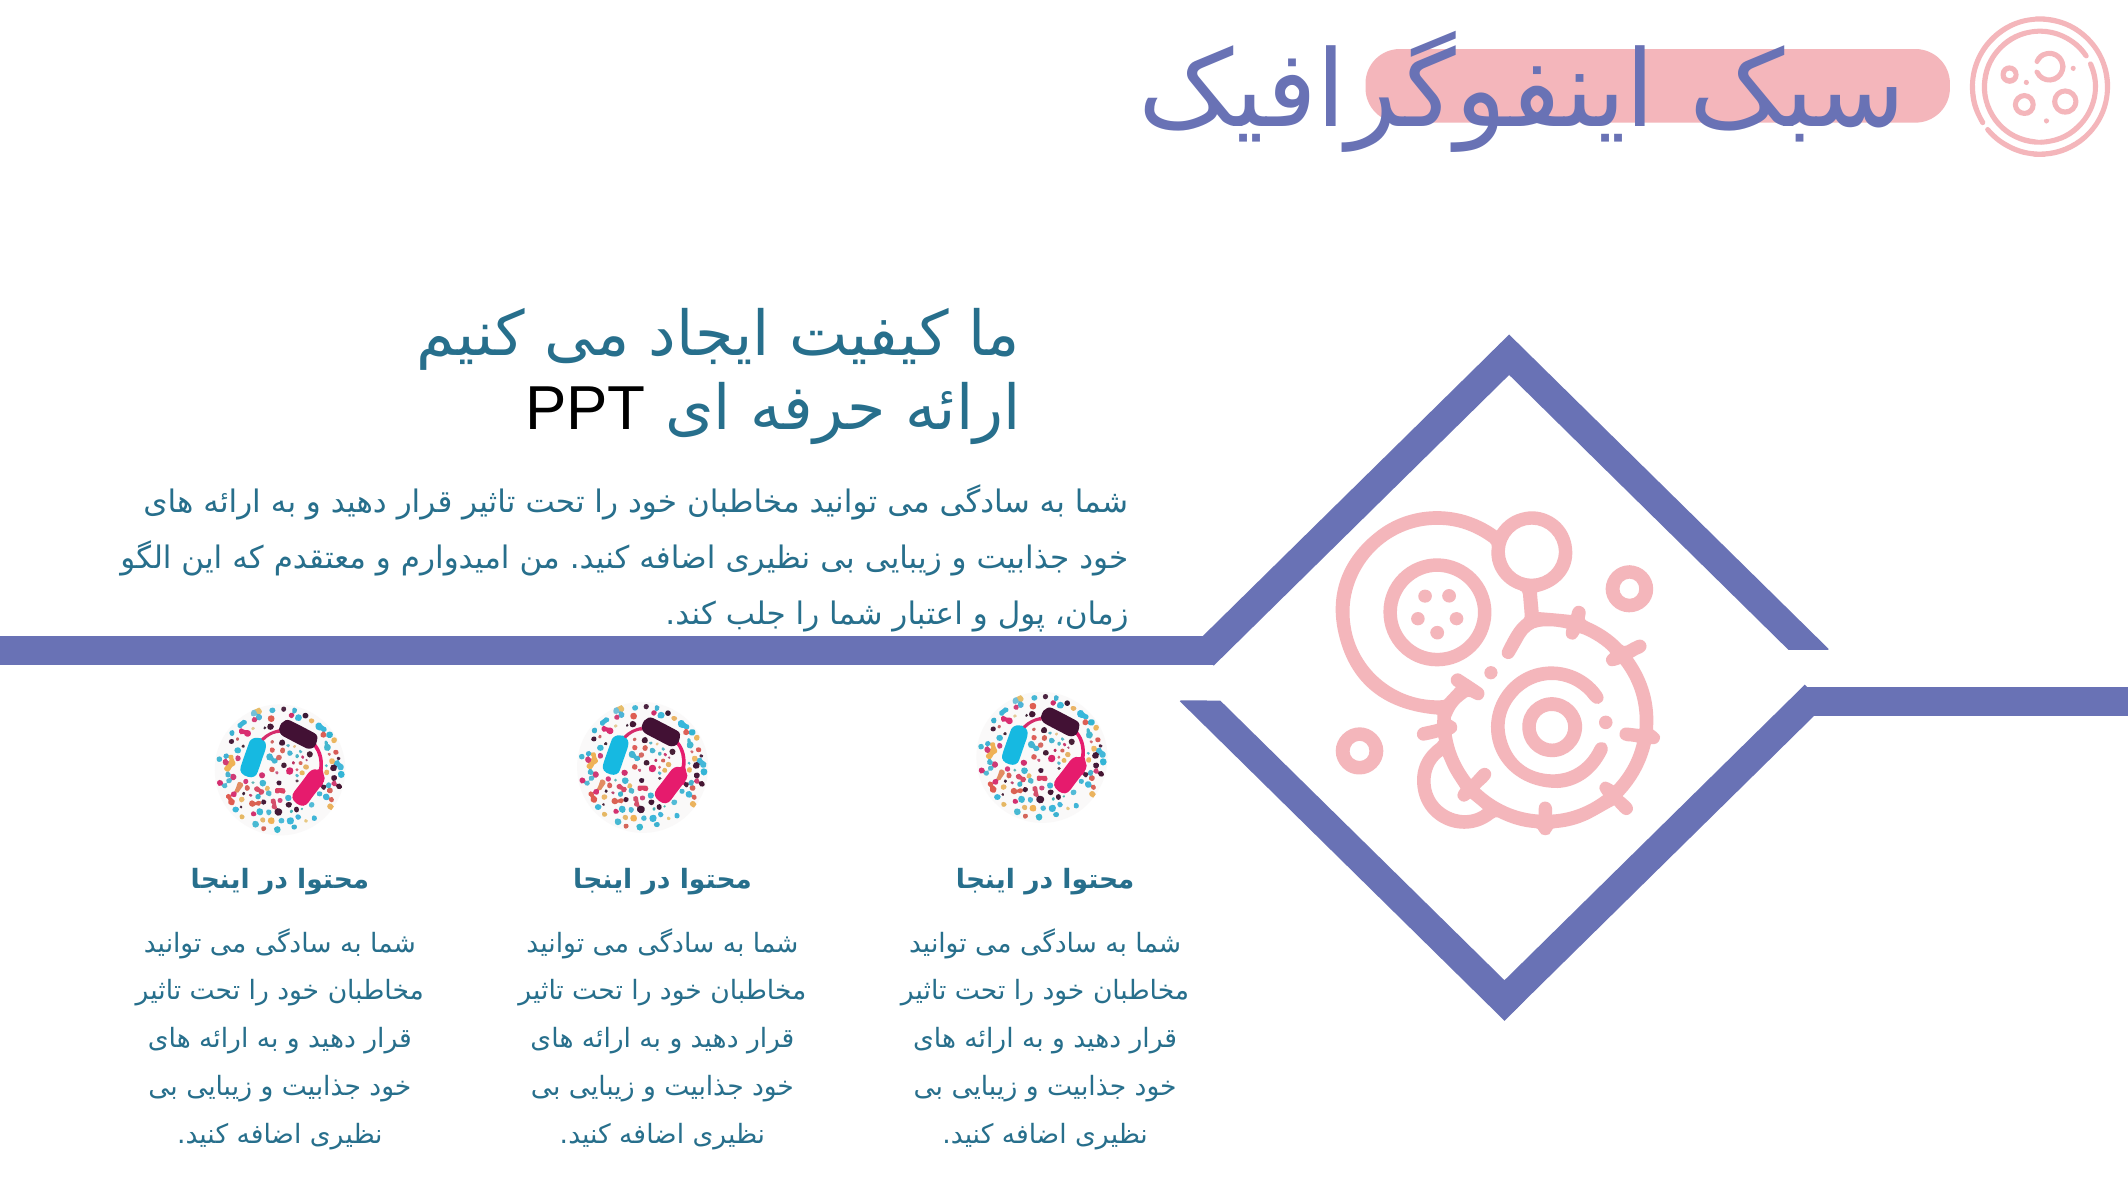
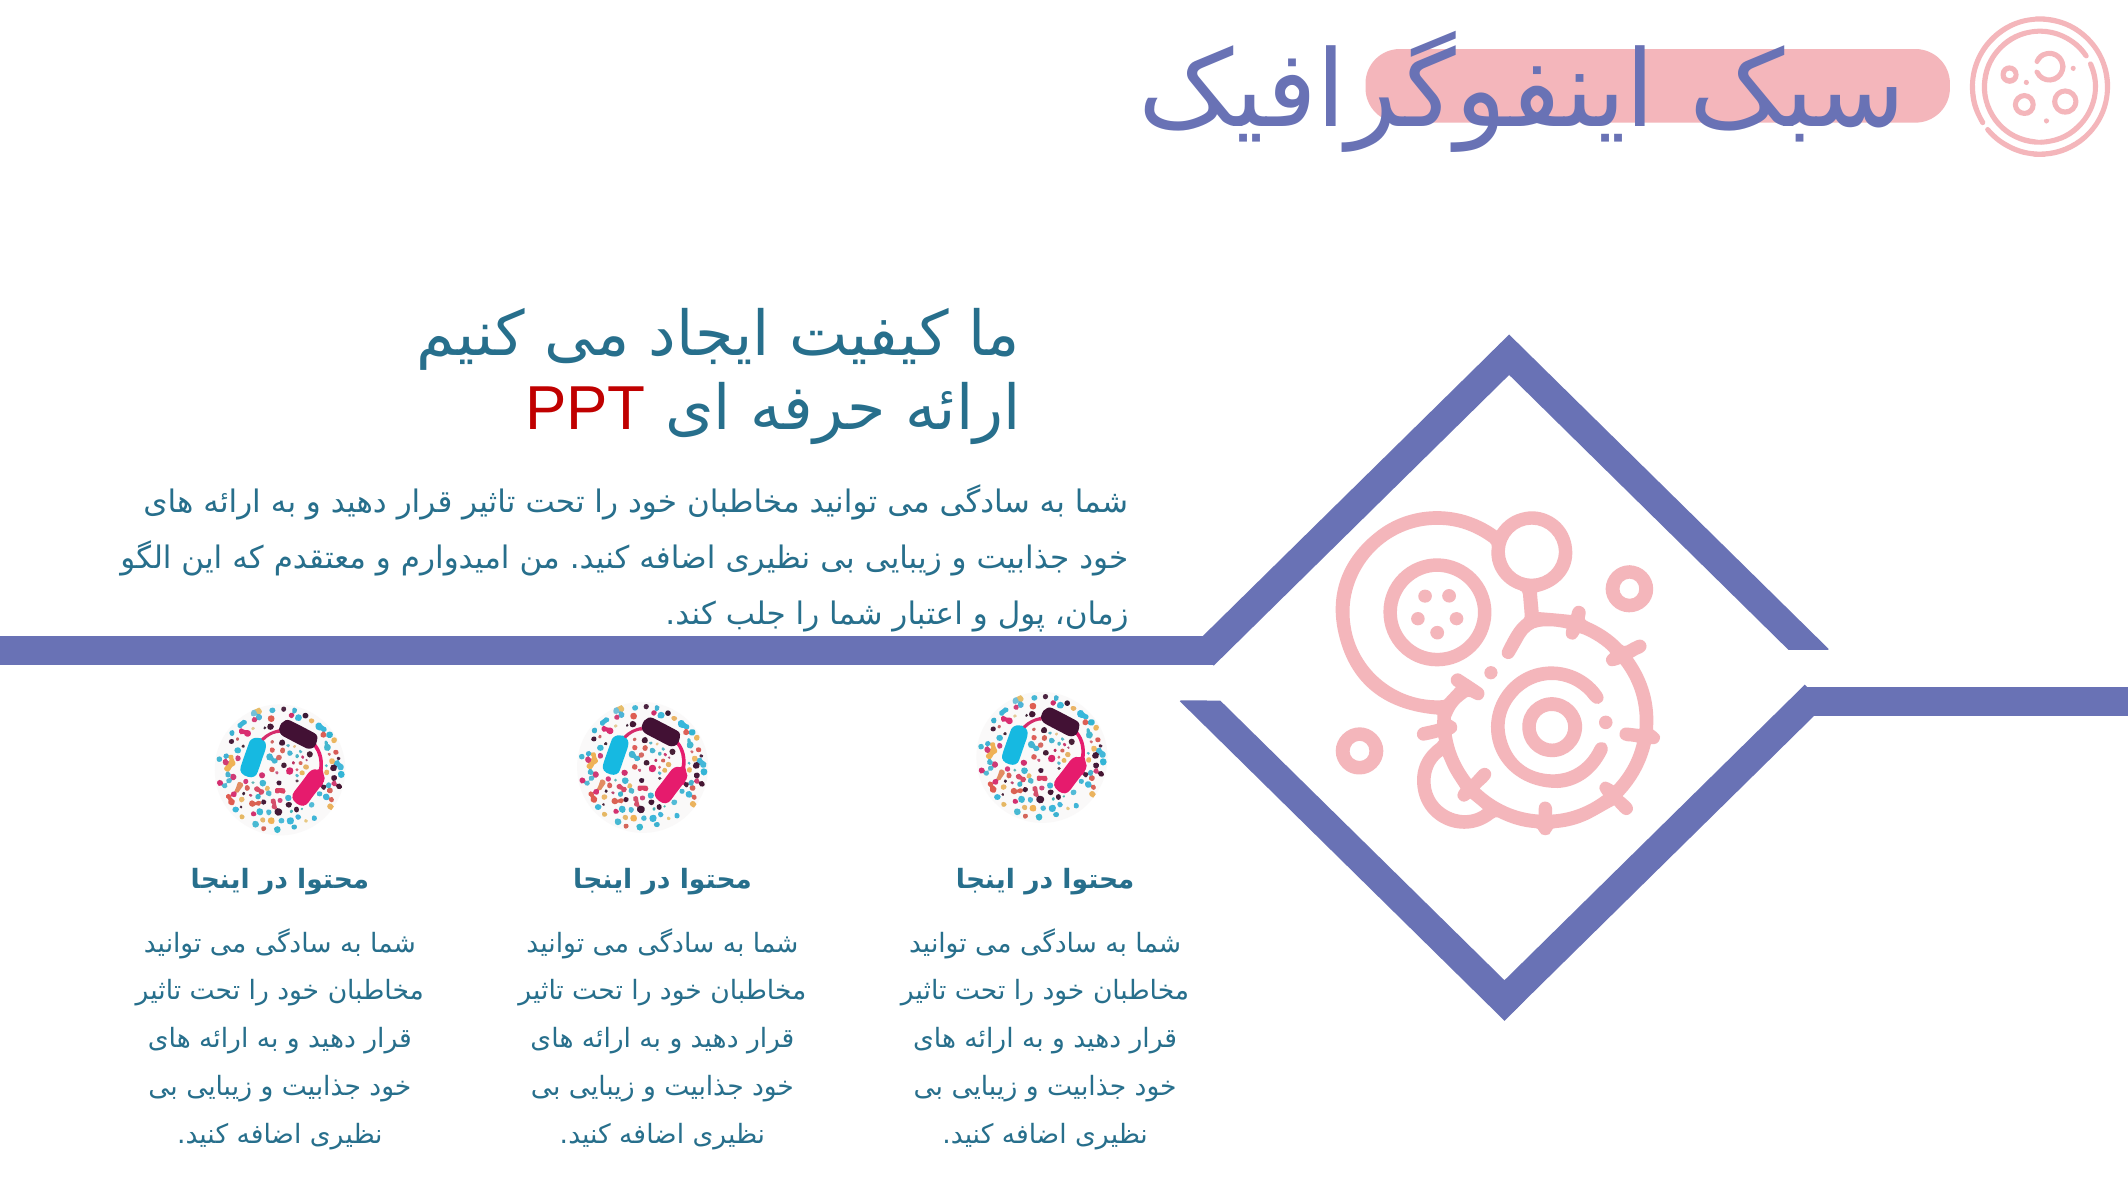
PPT colour: black -> red
